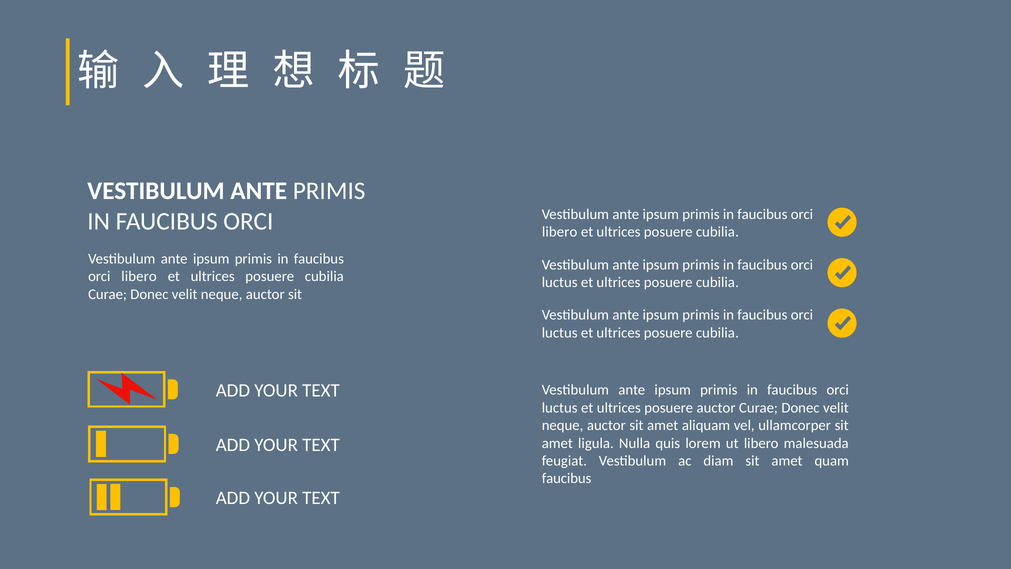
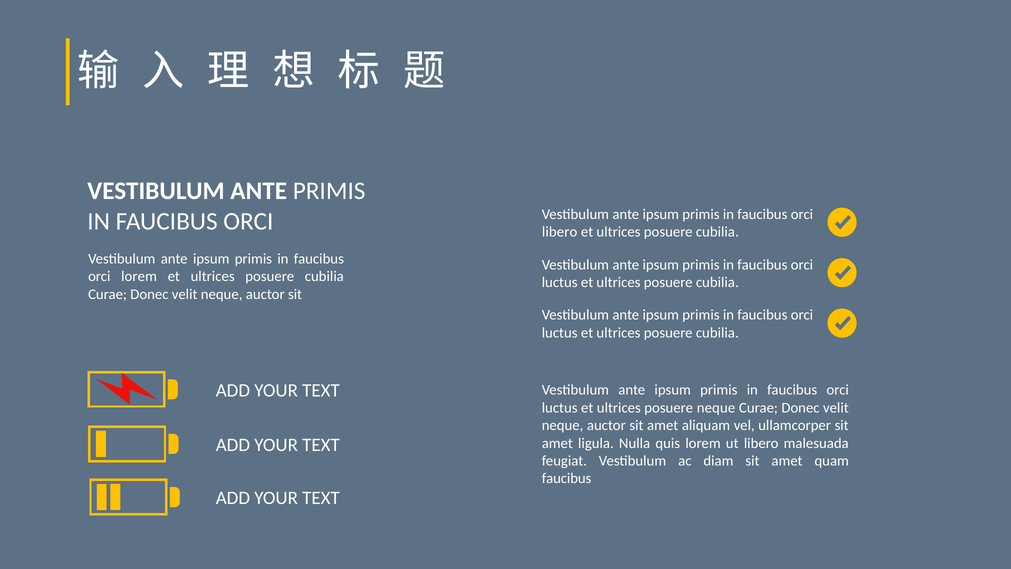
libero at (139, 276): libero -> lorem
posuere auctor: auctor -> neque
